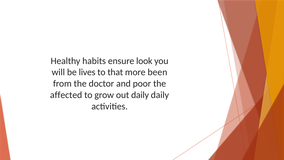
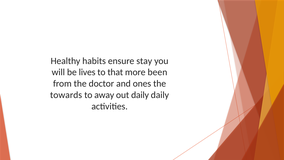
look: look -> stay
poor: poor -> ones
affected: affected -> towards
grow: grow -> away
